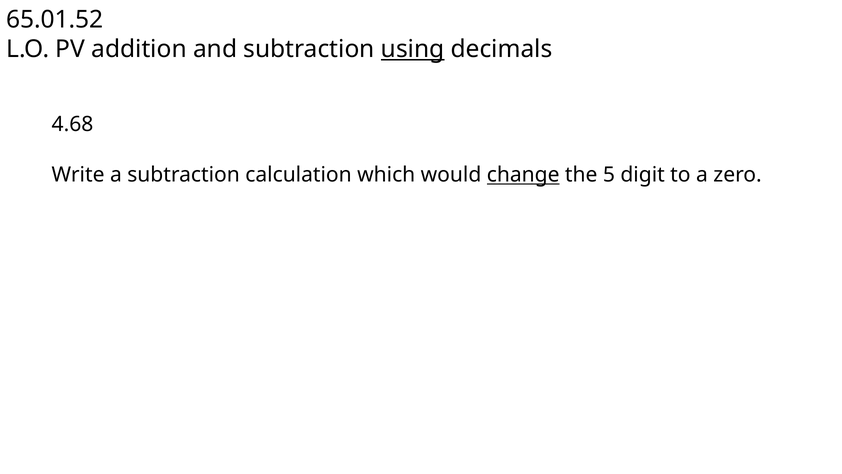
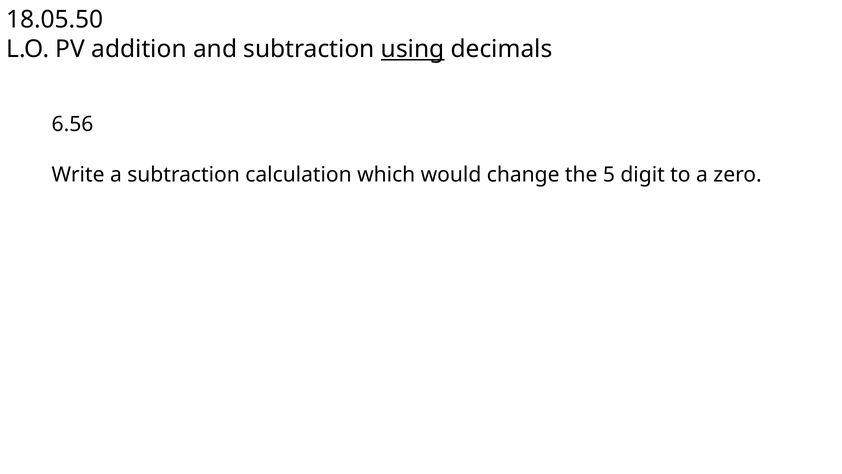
65.01.52: 65.01.52 -> 18.05.50
4.68: 4.68 -> 6.56
change underline: present -> none
